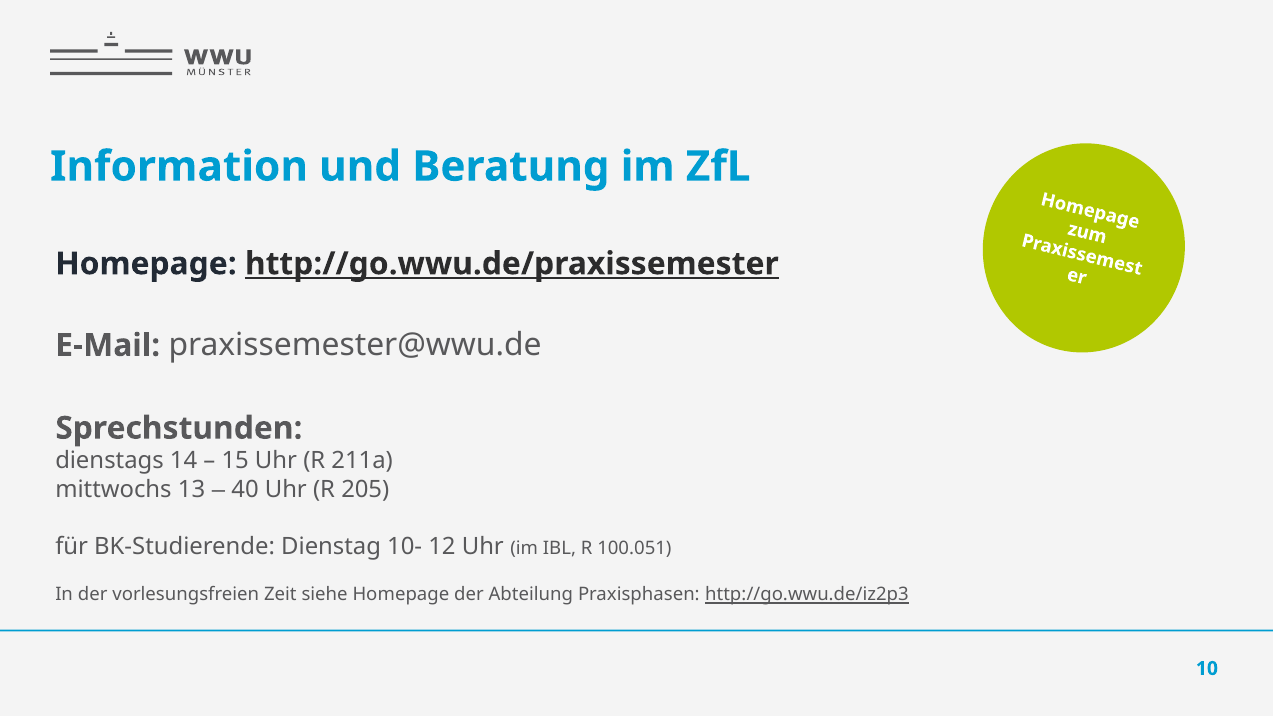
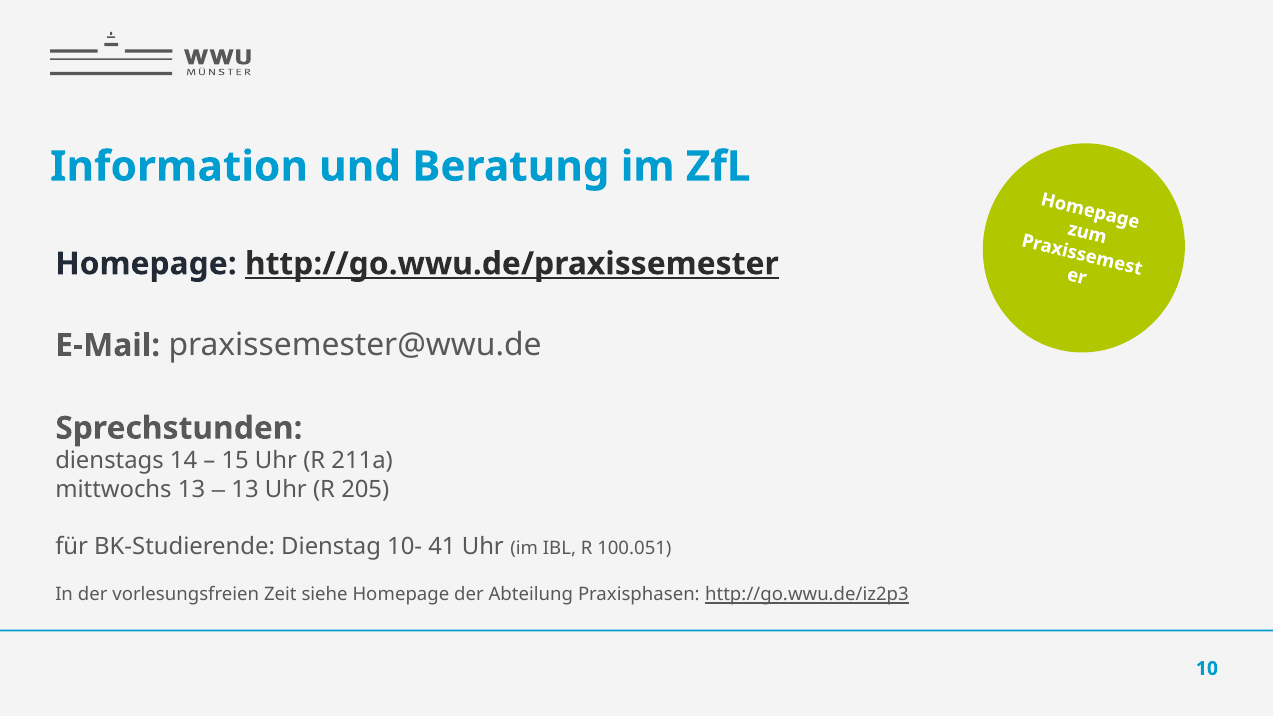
40 at (245, 490): 40 -> 13
12: 12 -> 41
